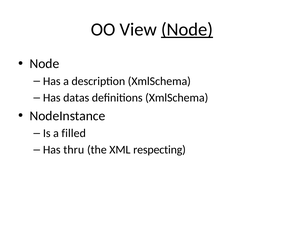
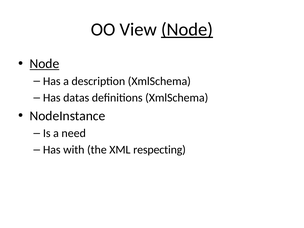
Node at (44, 64) underline: none -> present
filled: filled -> need
thru: thru -> with
